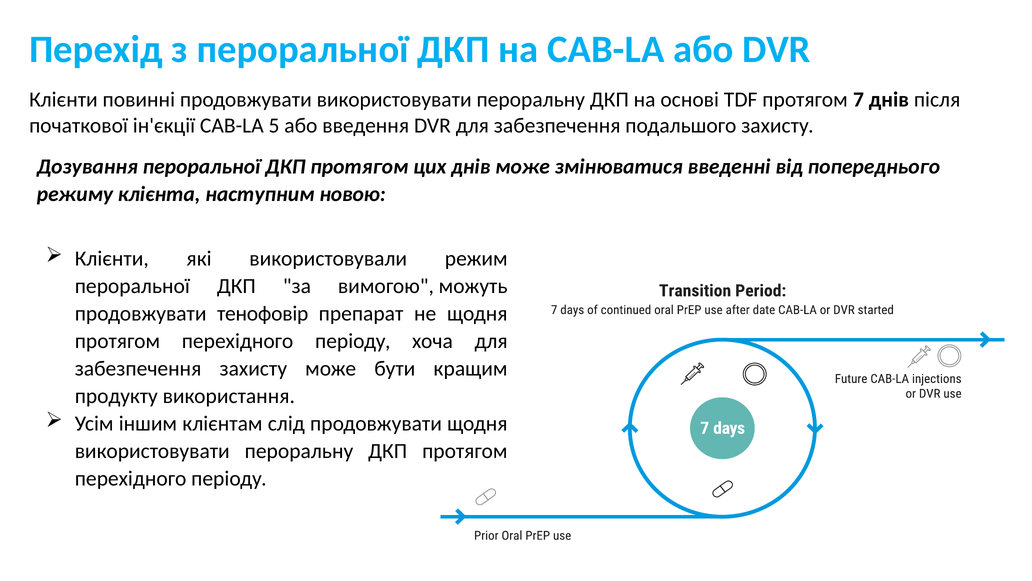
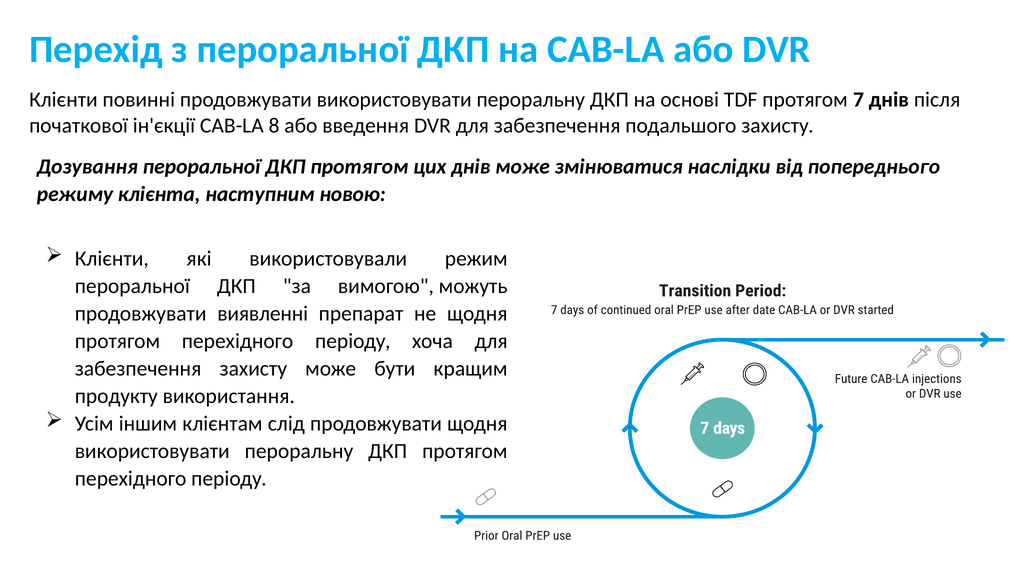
5: 5 -> 8
введенні: введенні -> наслідки
тенофовір: тенофовір -> виявленні
